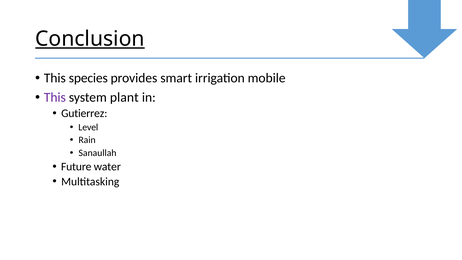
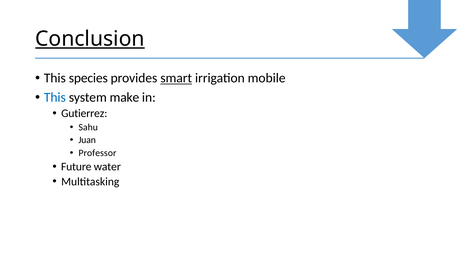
smart underline: none -> present
This at (55, 97) colour: purple -> blue
plant: plant -> make
Level: Level -> Sahu
Rain: Rain -> Juan
Sanaullah: Sanaullah -> Professor
